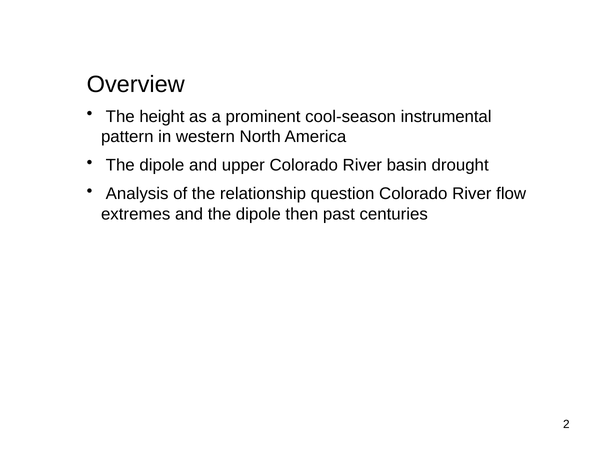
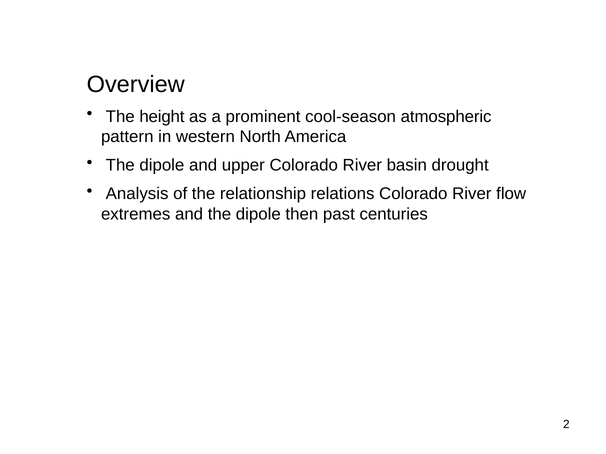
instrumental: instrumental -> atmospheric
question: question -> relations
